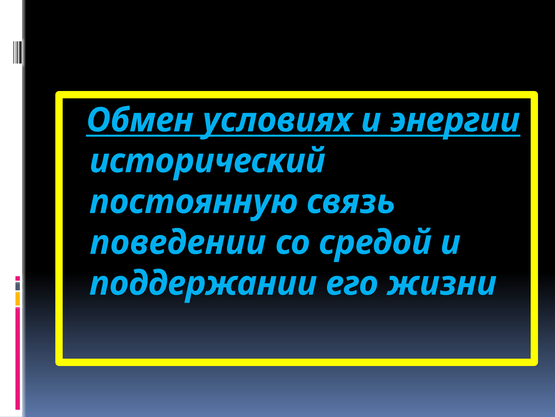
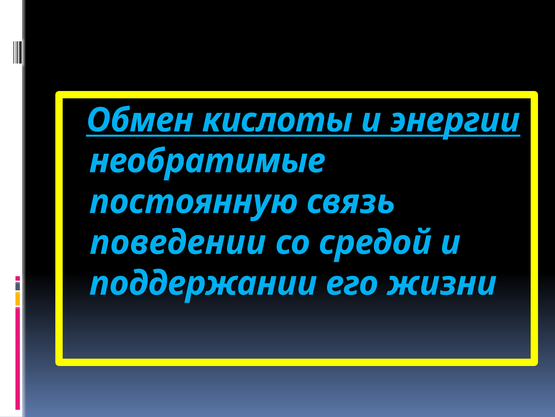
условиях: условиях -> кислоты
исторический: исторический -> необратимые
